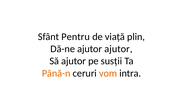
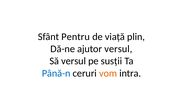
ajutor ajutor: ajutor -> versul
Să ajutor: ajutor -> versul
Până-n colour: orange -> blue
